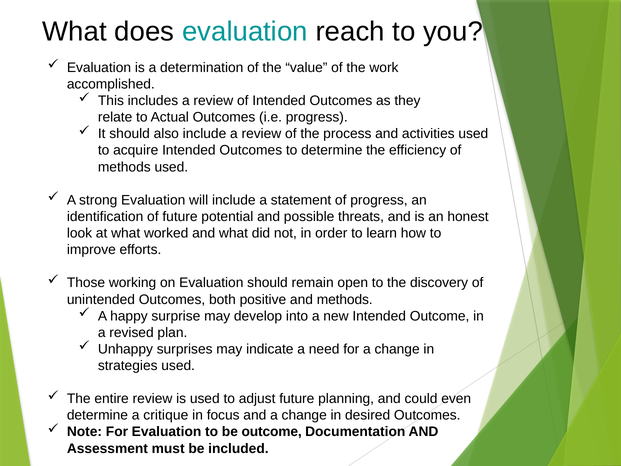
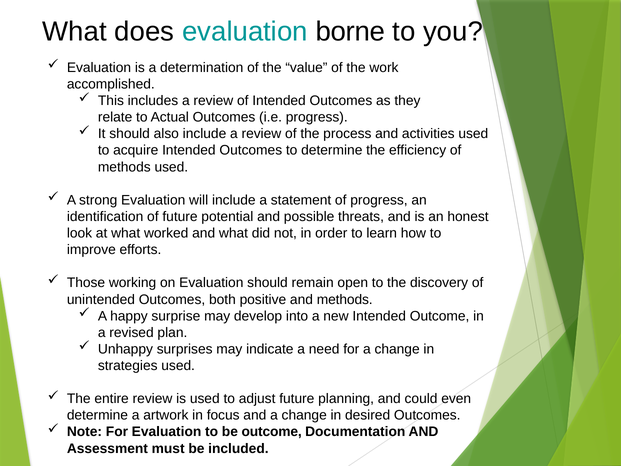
reach: reach -> borne
critique: critique -> artwork
